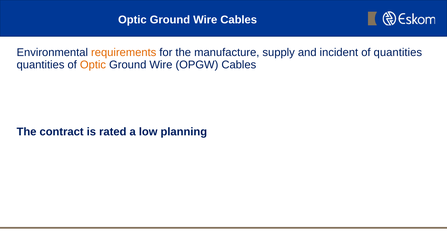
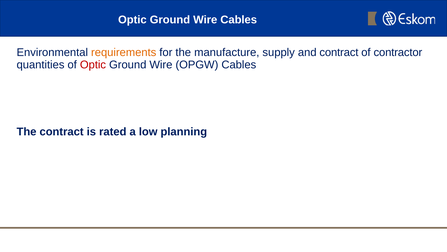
and incident: incident -> contract
of quantities: quantities -> contractor
Optic at (93, 65) colour: orange -> red
